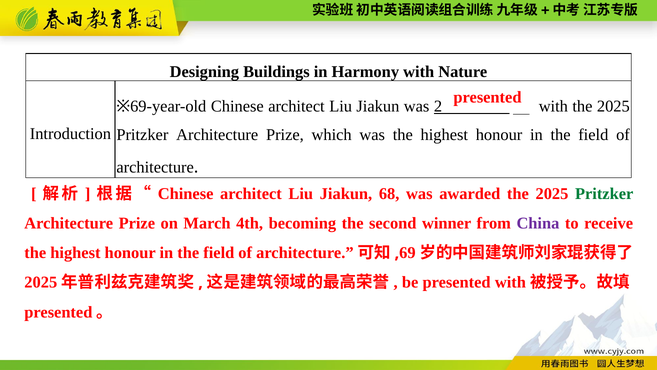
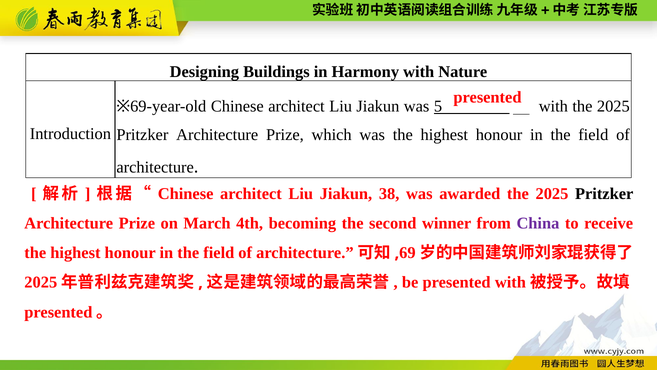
2: 2 -> 5
68: 68 -> 38
Pritzker at (604, 193) colour: green -> black
